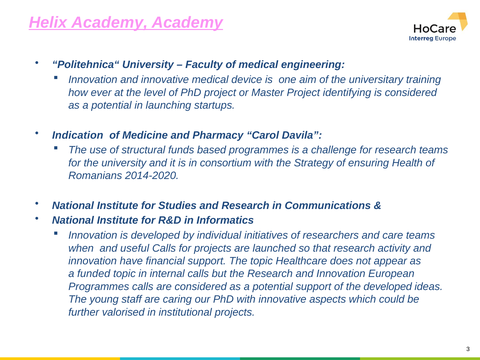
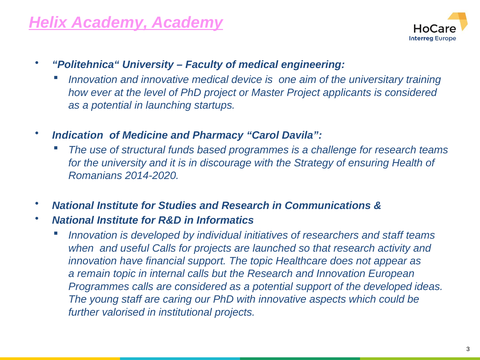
identifying: identifying -> applicants
consortium: consortium -> discourage
and care: care -> staff
funded: funded -> remain
